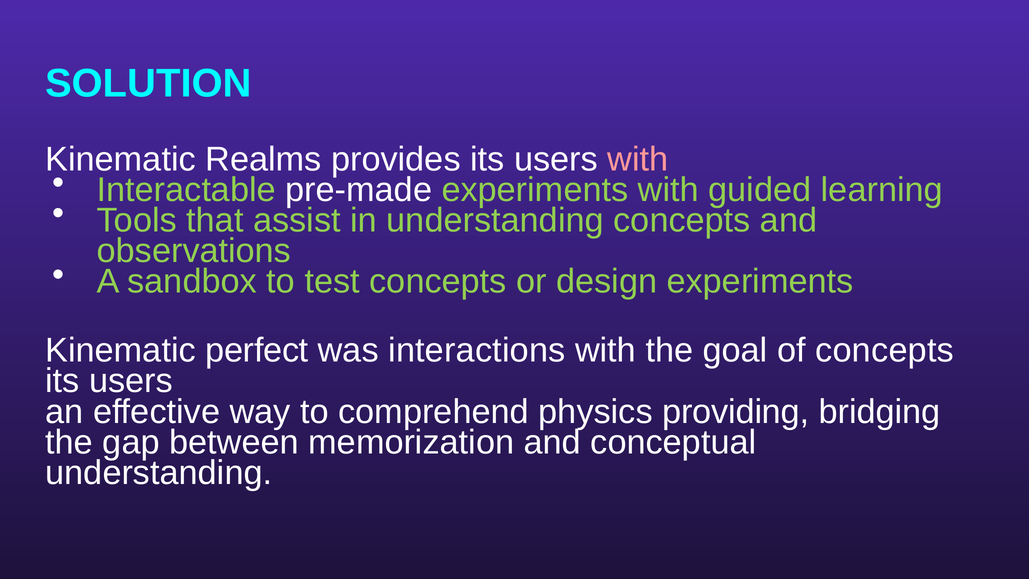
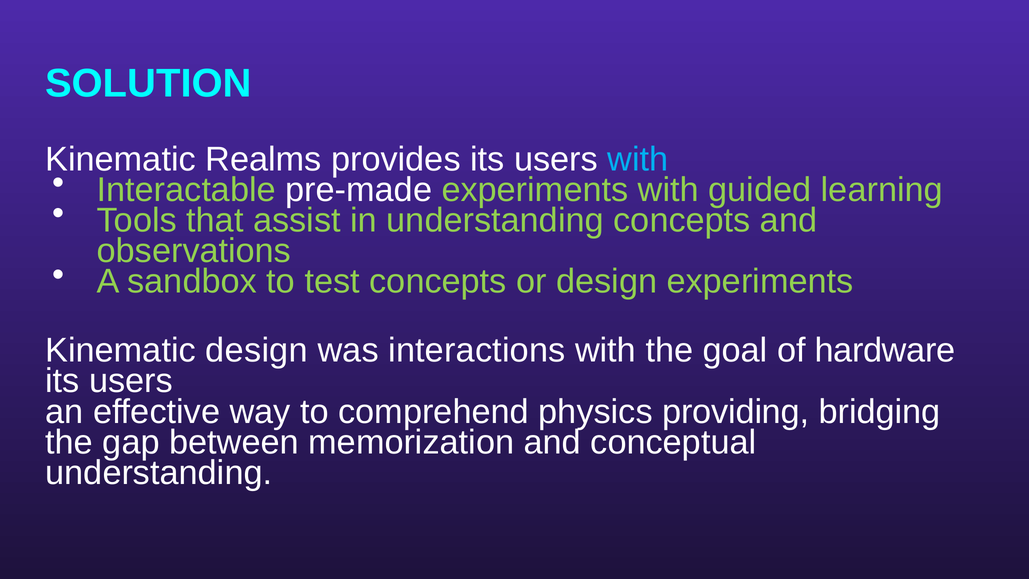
with at (638, 159) colour: pink -> light blue
Kinematic perfect: perfect -> design
of concepts: concepts -> hardware
